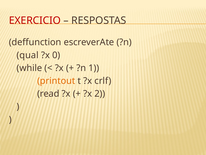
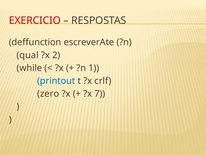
0: 0 -> 2
printout colour: orange -> blue
read: read -> zero
2: 2 -> 7
